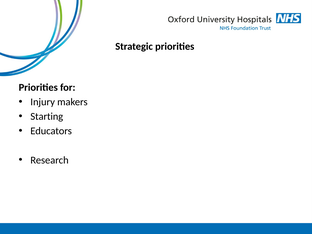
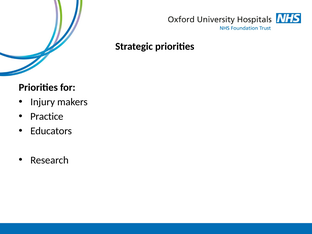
Starting: Starting -> Practice
